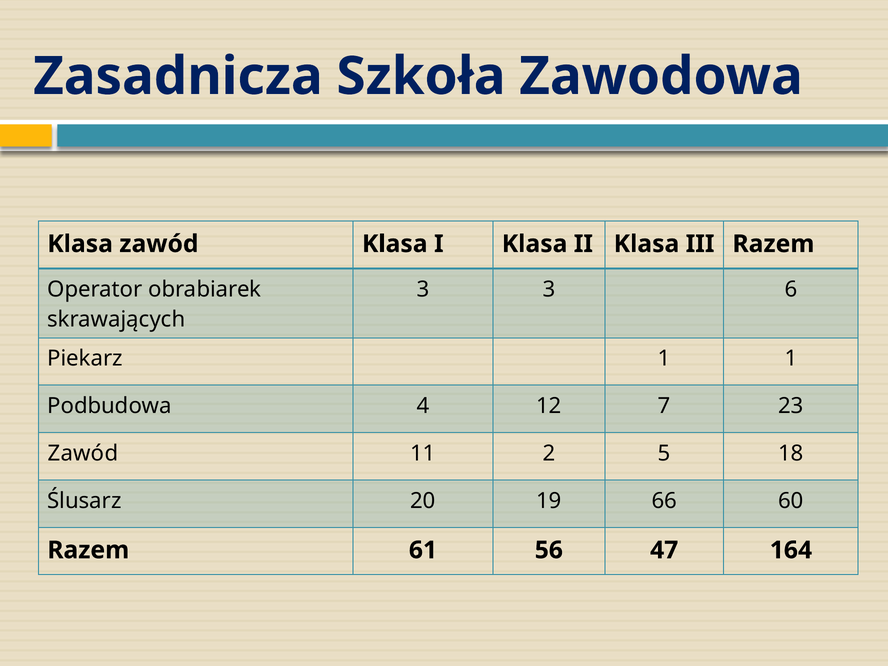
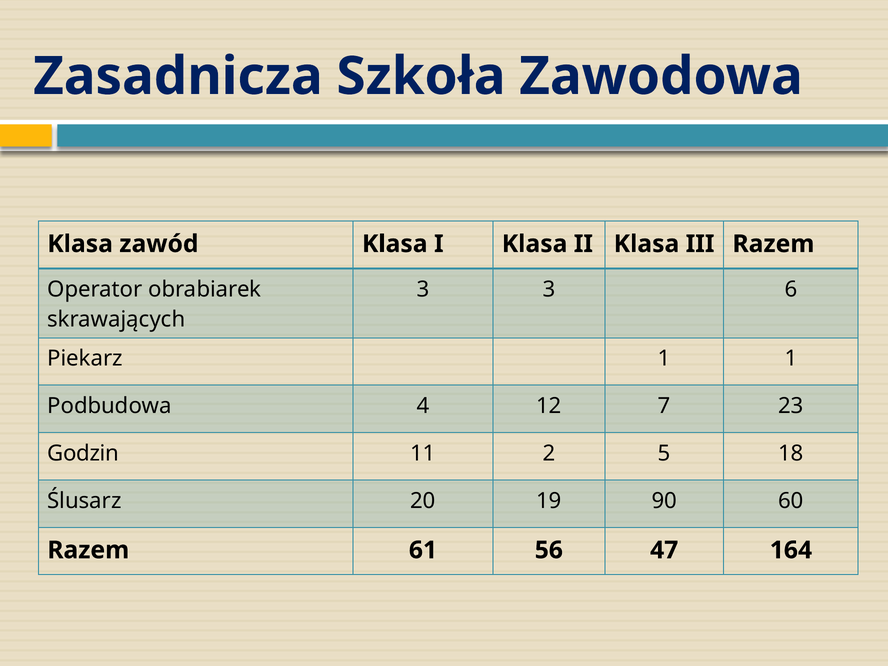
Zawód at (83, 453): Zawód -> Godzin
66: 66 -> 90
